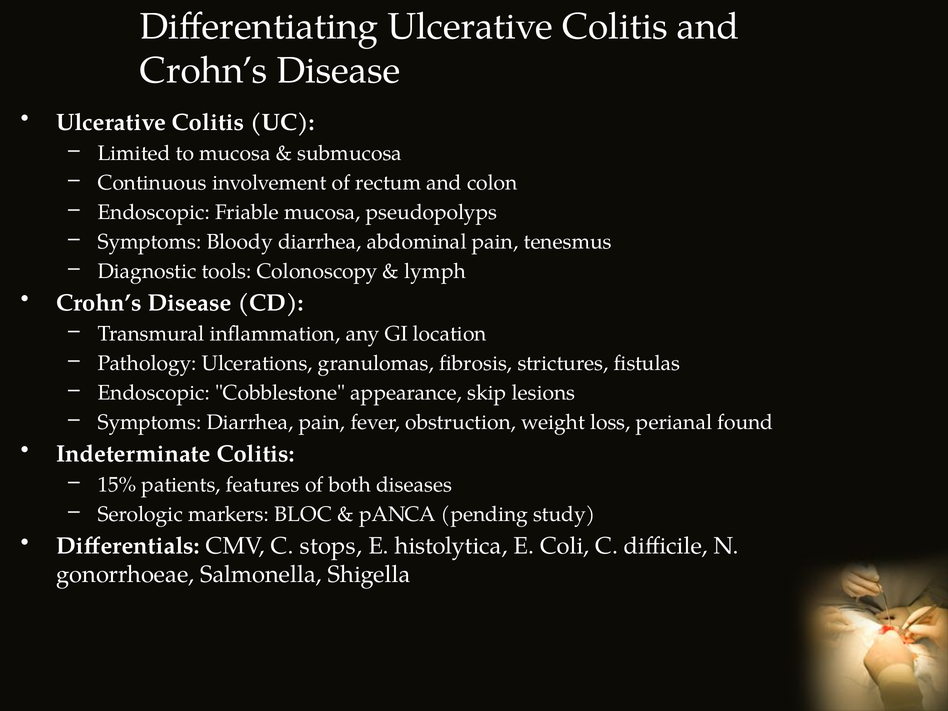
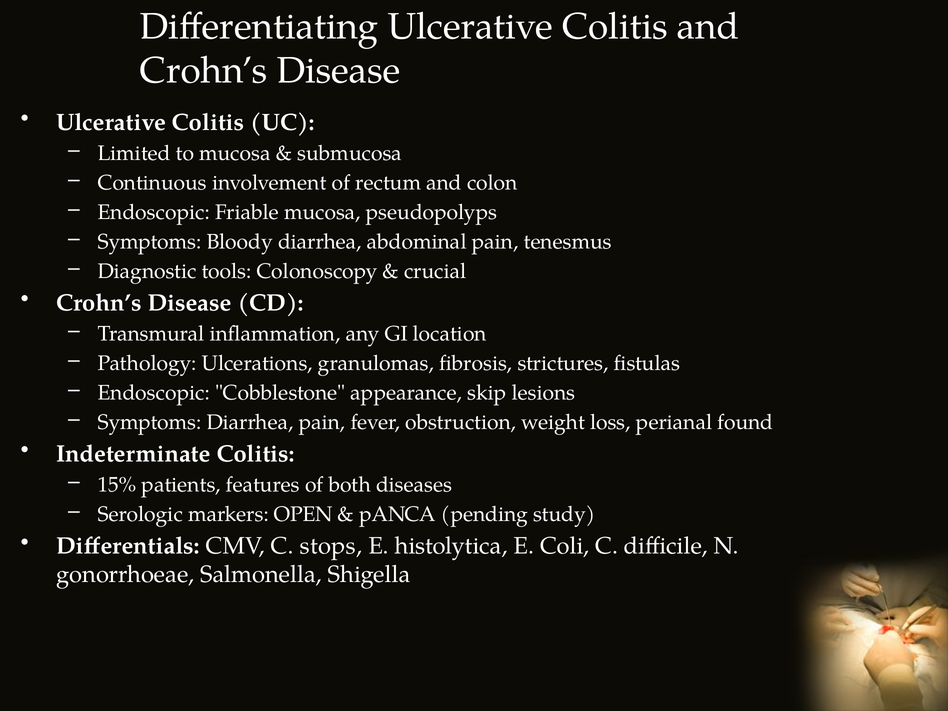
lymph: lymph -> crucial
BLOC: BLOC -> OPEN
